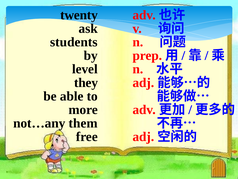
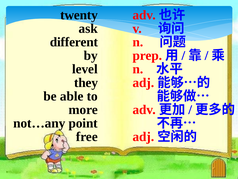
students: students -> different
them: them -> point
